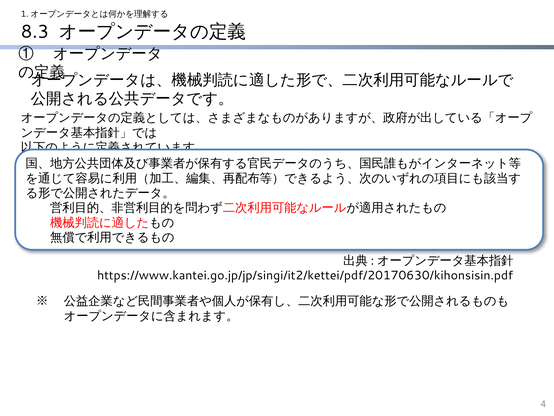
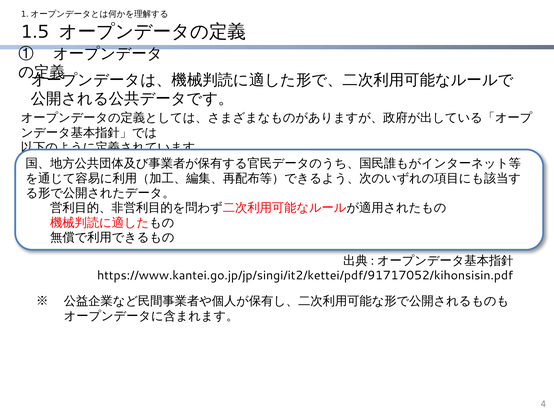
8.3: 8.3 -> 1.5
https://www.kantei.go.jp/jp/singi/it2/kettei/pdf/20170630/kihonsisin.pdf: https://www.kantei.go.jp/jp/singi/it2/kettei/pdf/20170630/kihonsisin.pdf -> https://www.kantei.go.jp/jp/singi/it2/kettei/pdf/91717052/kihonsisin.pdf
